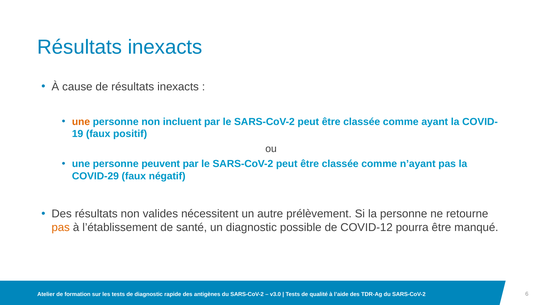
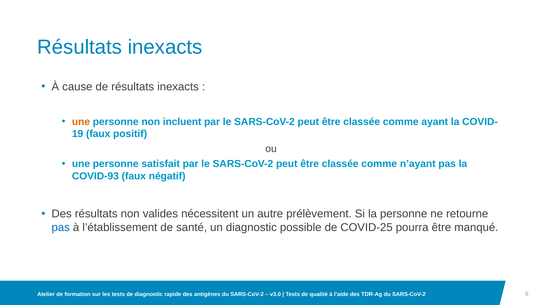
peuvent: peuvent -> satisfait
COVID-29: COVID-29 -> COVID-93
pas at (61, 228) colour: orange -> blue
COVID-12: COVID-12 -> COVID-25
